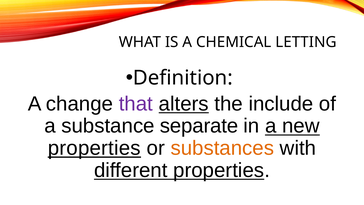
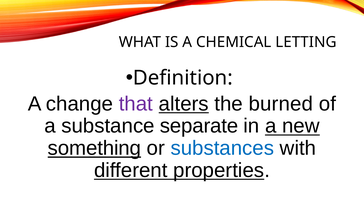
include: include -> burned
properties at (94, 148): properties -> something
substances colour: orange -> blue
